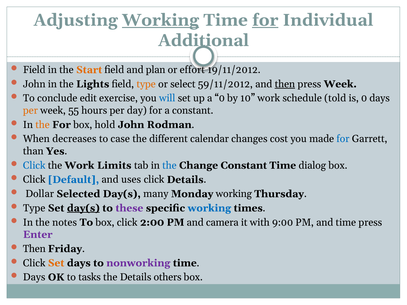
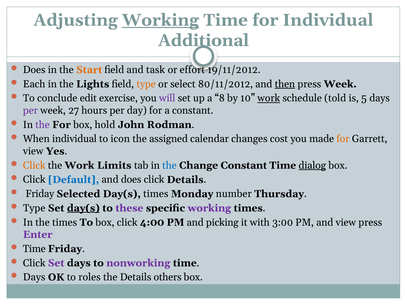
for at (265, 20) underline: present -> none
Field at (34, 70): Field -> Does
plan: plan -> task
John at (34, 84): John -> Each
59/11/2012: 59/11/2012 -> 80/11/2012
will colour: blue -> purple
a 0: 0 -> 8
work at (269, 98) underline: none -> present
is 0: 0 -> 5
per at (30, 111) colour: orange -> purple
55: 55 -> 27
the at (43, 125) colour: orange -> purple
When decreases: decreases -> individual
case: case -> icon
different: different -> assigned
for at (343, 139) colour: blue -> orange
than at (33, 151): than -> view
Click at (34, 166) colour: blue -> orange
dialog underline: none -> present
and uses: uses -> does
Dollar at (40, 194): Dollar -> Friday
Day(s many: many -> times
Monday working: working -> number
working at (209, 208) colour: blue -> purple
the notes: notes -> times
2:00: 2:00 -> 4:00
camera: camera -> picking
9:00: 9:00 -> 3:00
and time: time -> view
Then at (34, 249): Then -> Time
Set at (56, 263) colour: orange -> purple
tasks: tasks -> roles
